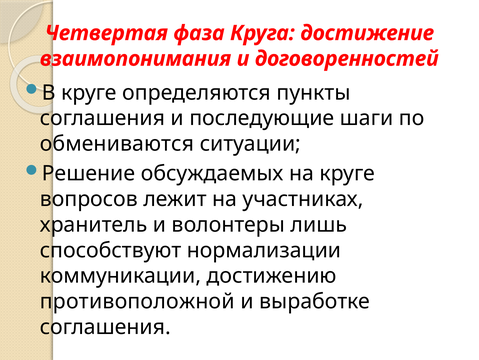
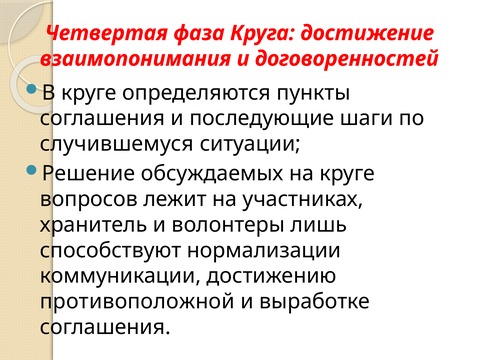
обмениваются: обмениваются -> случившемуся
